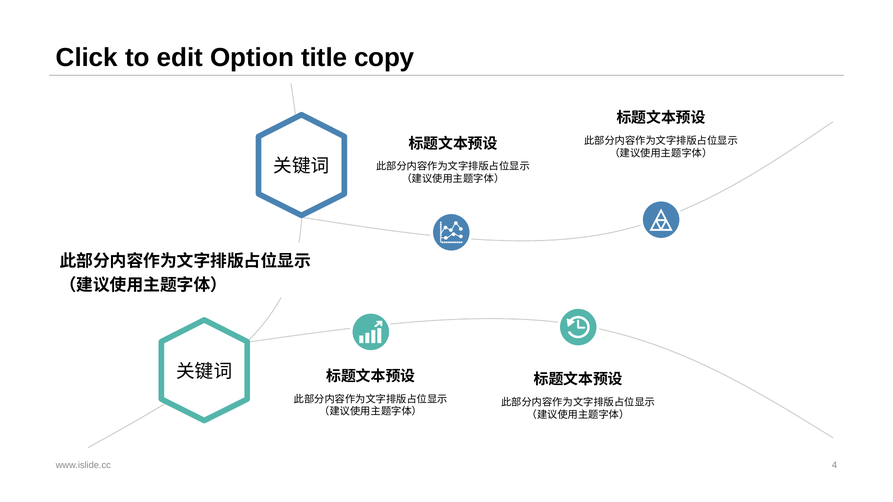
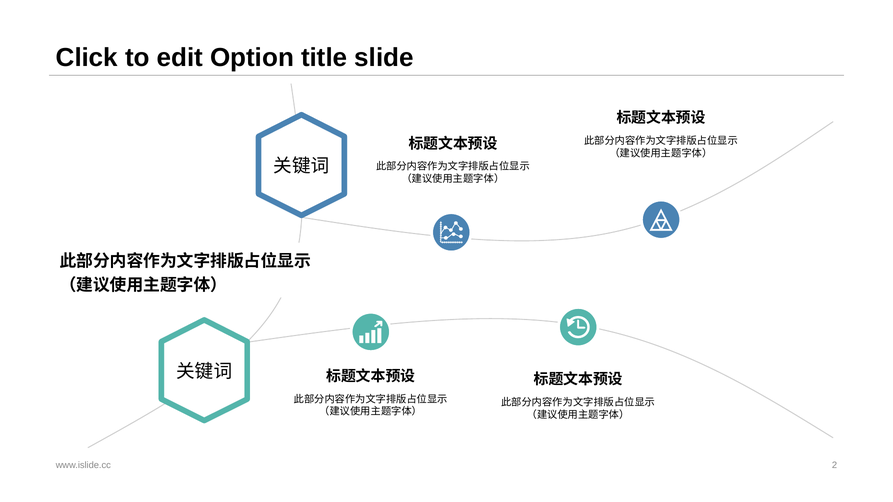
copy: copy -> slide
4: 4 -> 2
